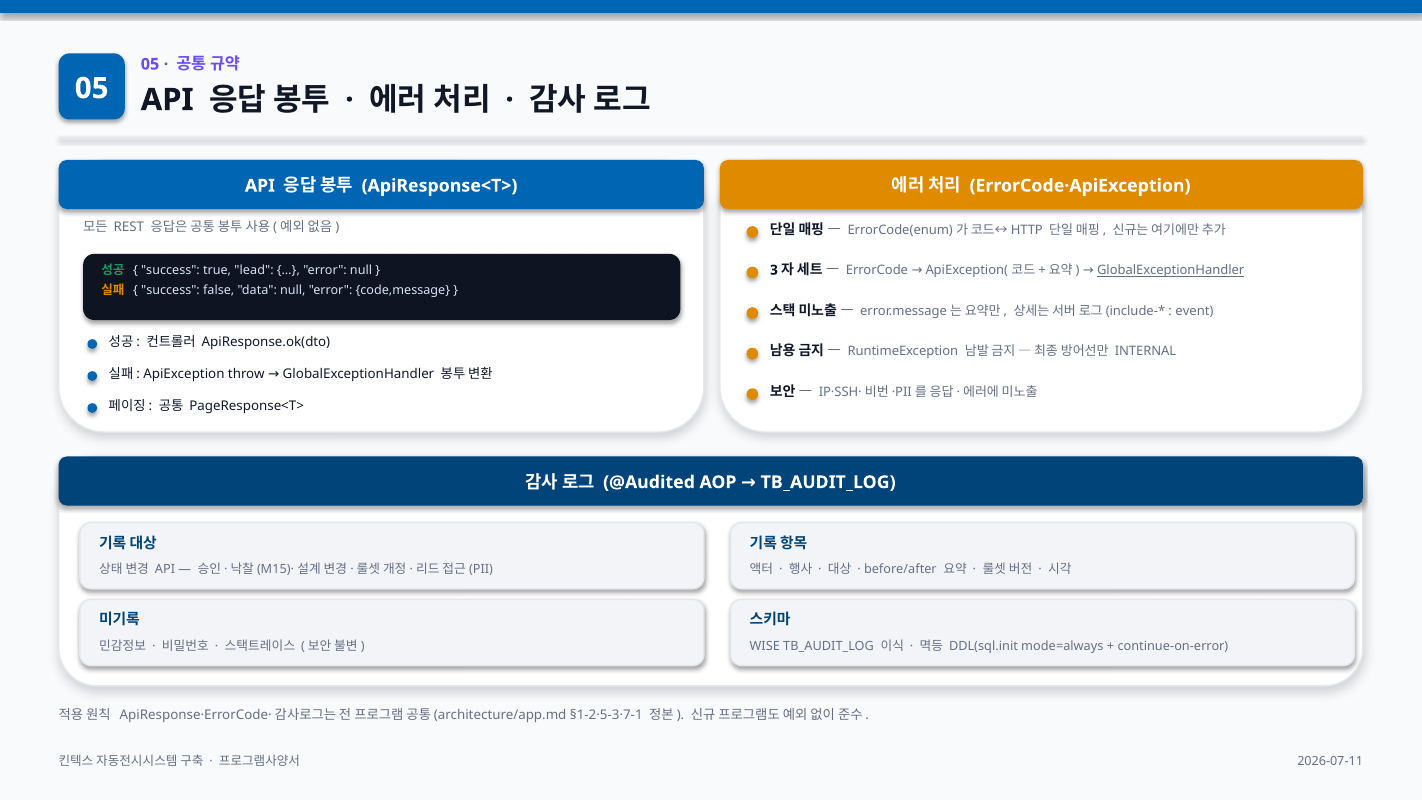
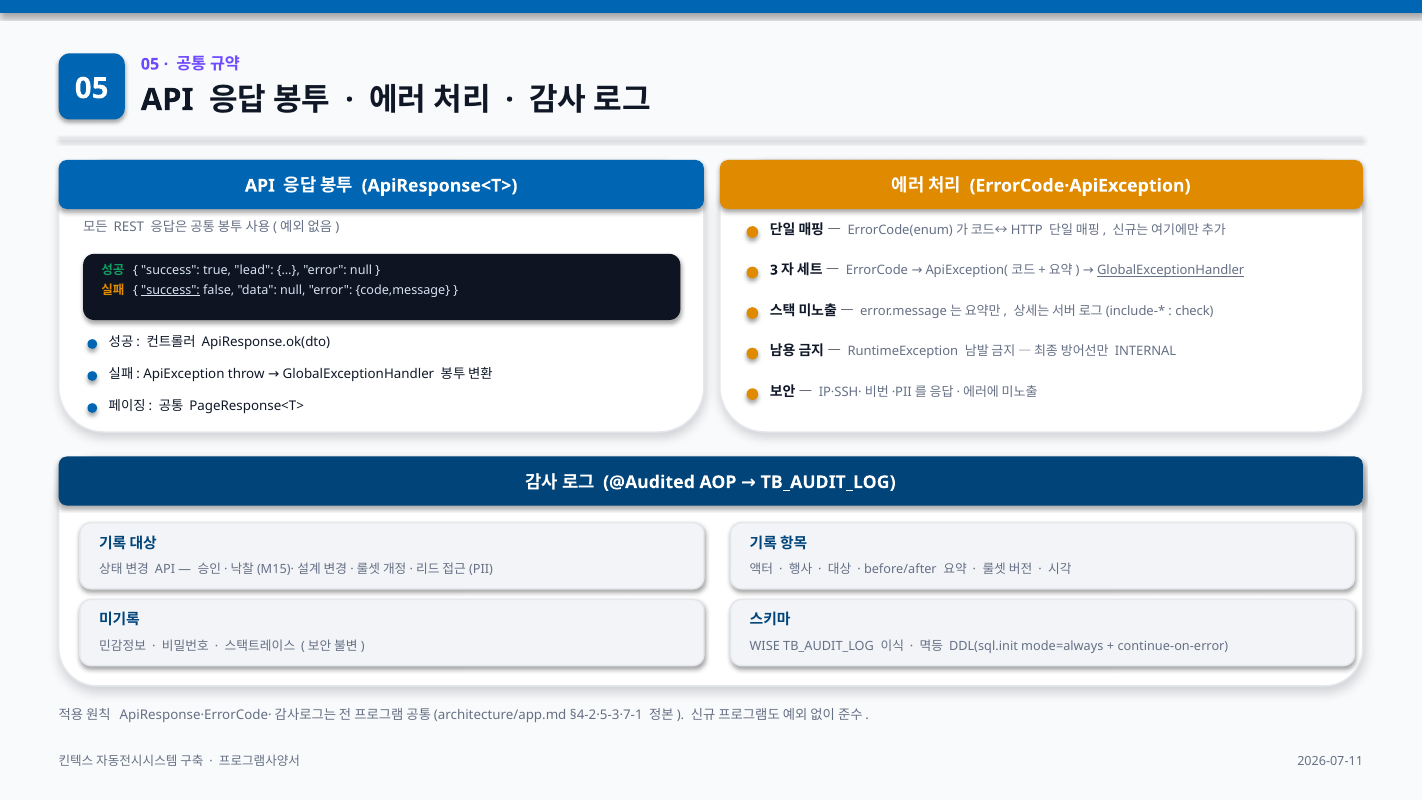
success at (170, 290) underline: none -> present
event: event -> check
§1-2·5-3·7-1: §1-2·5-3·7-1 -> §4-2·5-3·7-1
